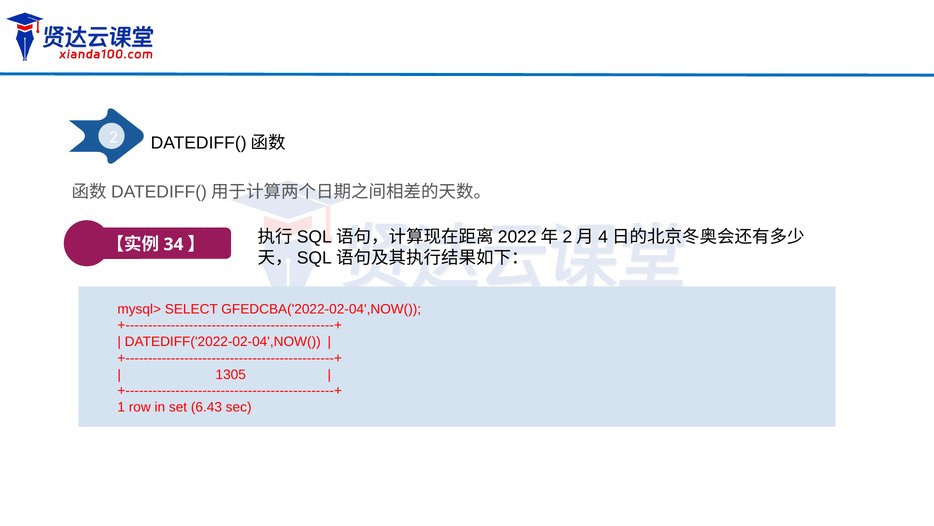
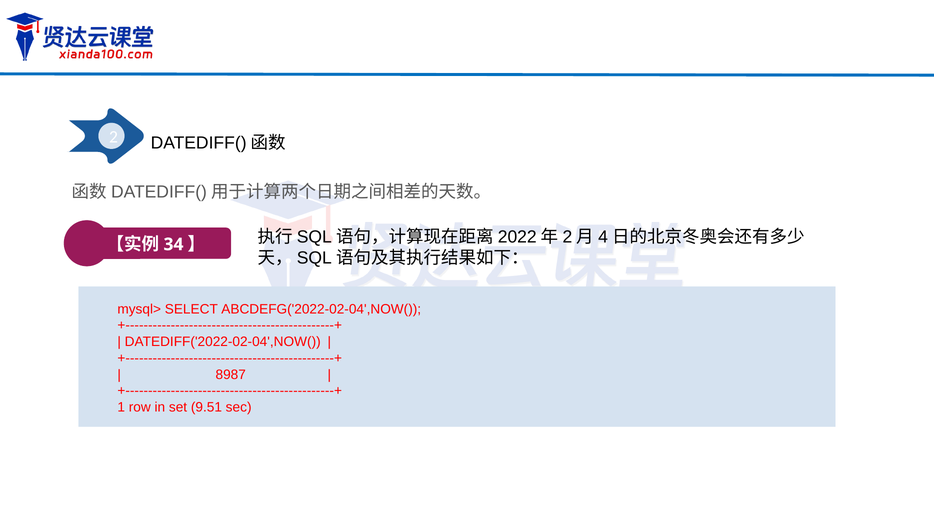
GFEDCBA('2022-02-04',NOW(: GFEDCBA('2022-02-04',NOW( -> ABCDEFG('2022-02-04',NOW(
1305: 1305 -> 8987
6.43: 6.43 -> 9.51
